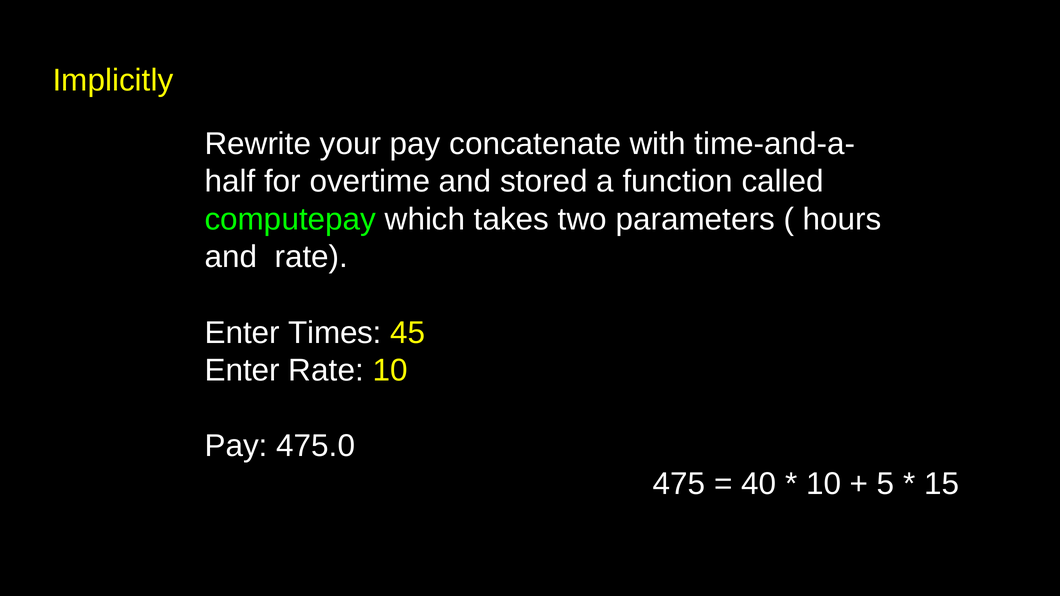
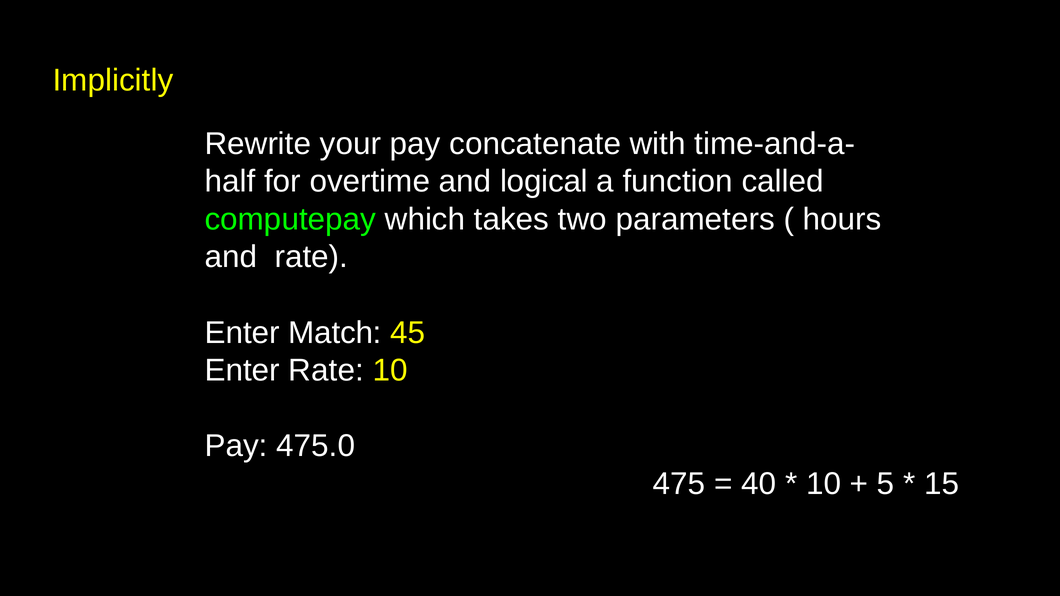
stored: stored -> logical
Times: Times -> Match
